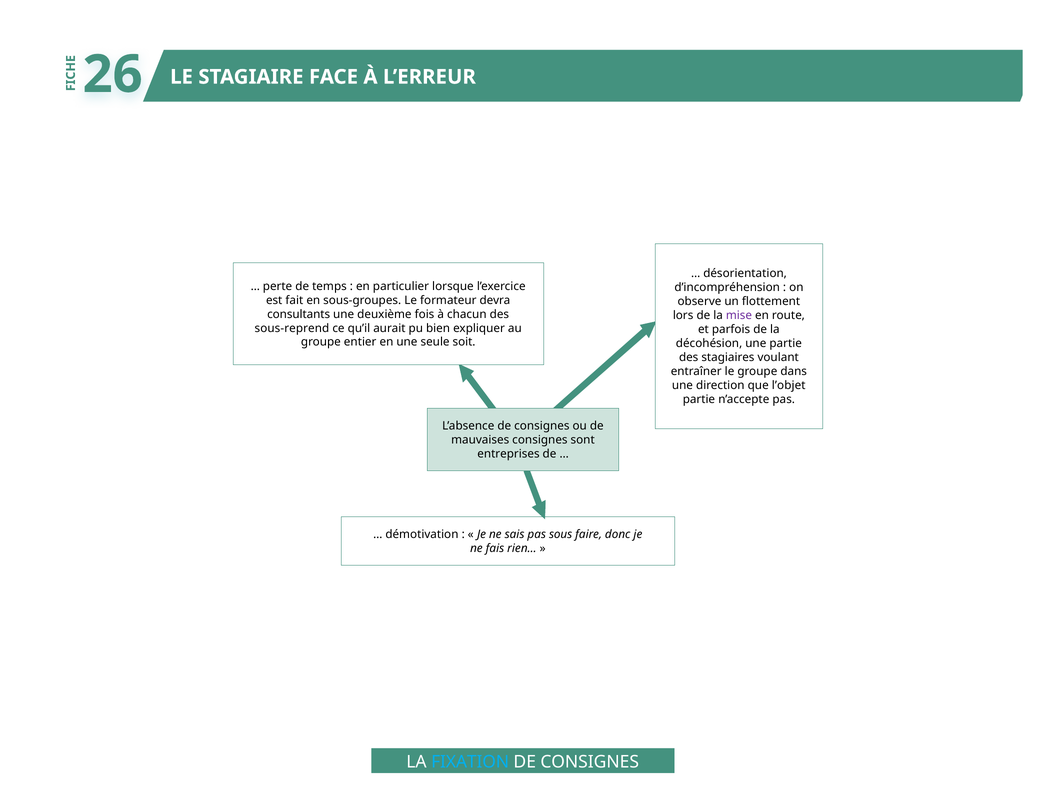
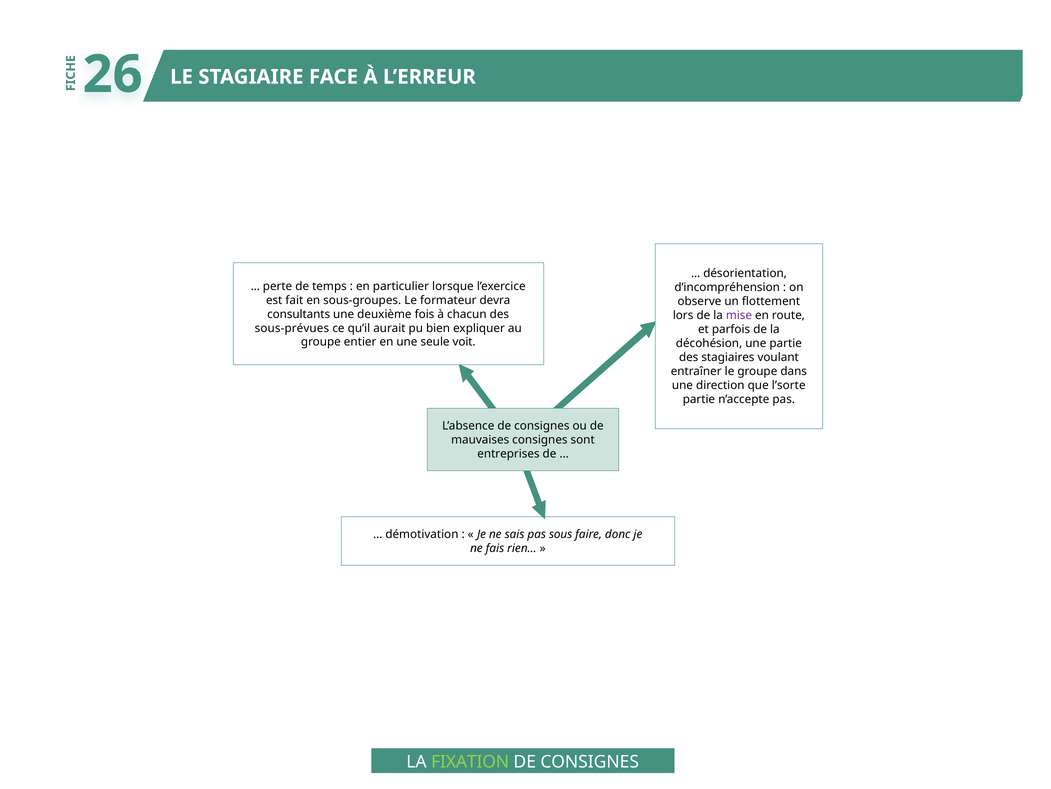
sous-reprend: sous-reprend -> sous-prévues
soit: soit -> voit
l’objet: l’objet -> l’sorte
FIXATION colour: light blue -> light green
